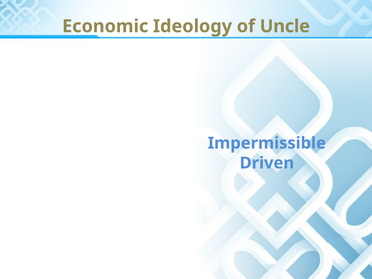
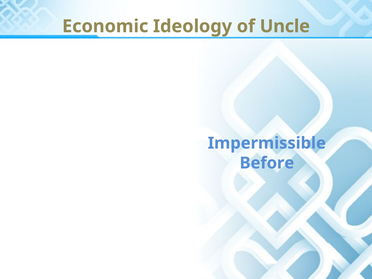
Driven: Driven -> Before
